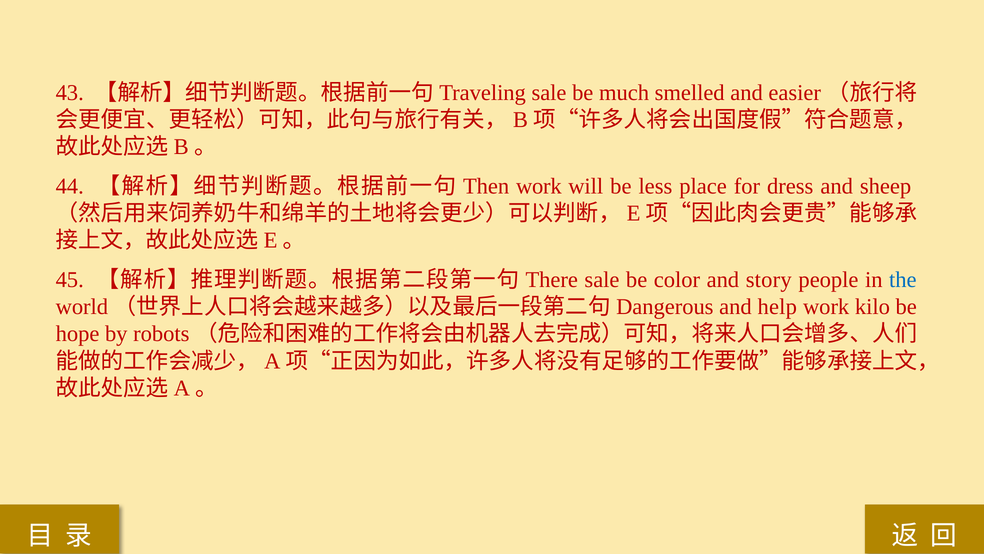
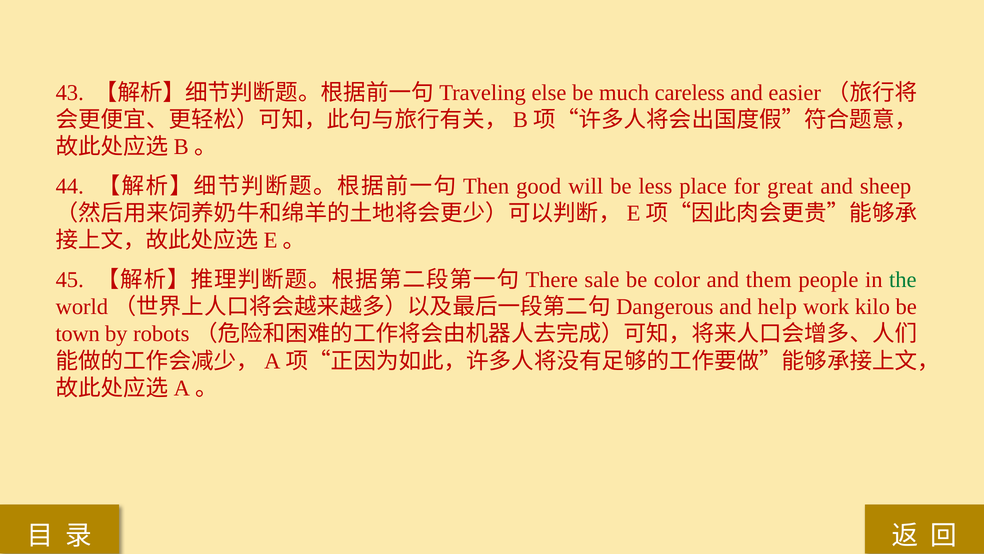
sale at (549, 93): sale -> else
smelled: smelled -> careless
work at (539, 186): work -> good
dress: dress -> great
story: story -> them
the colour: blue -> green
hope: hope -> town
